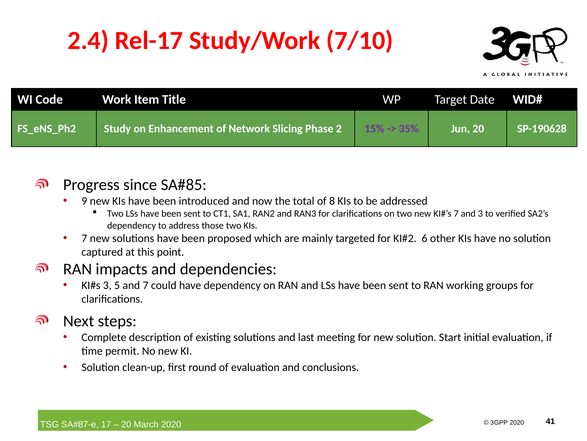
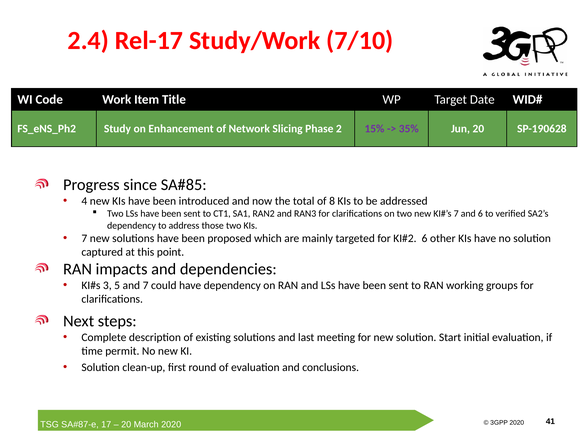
9: 9 -> 4
and 3: 3 -> 6
